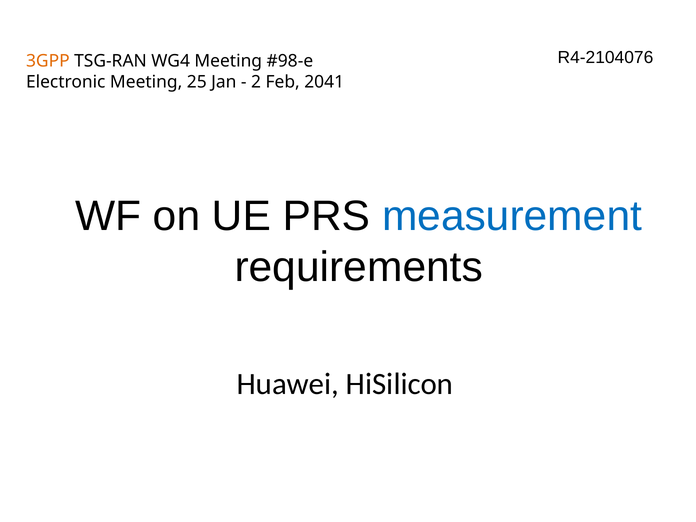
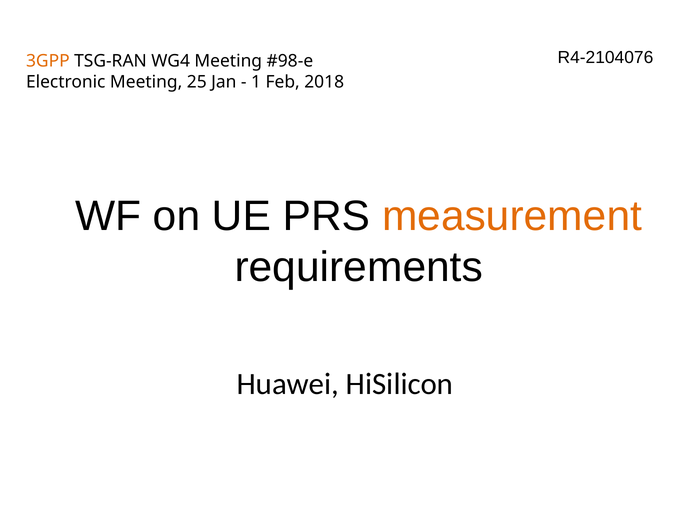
2: 2 -> 1
2041: 2041 -> 2018
measurement colour: blue -> orange
